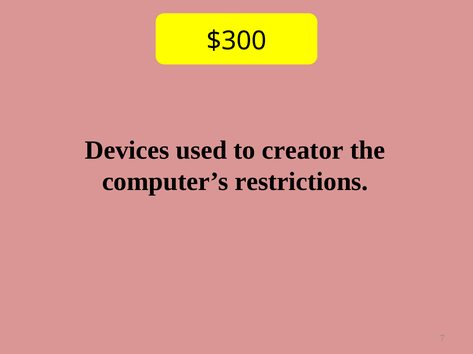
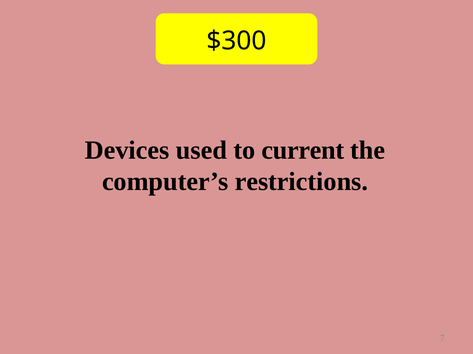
creator: creator -> current
